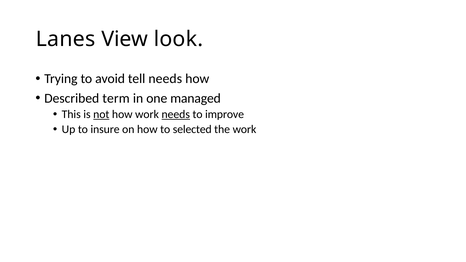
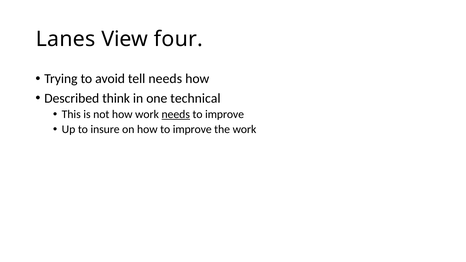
look: look -> four
term: term -> think
managed: managed -> technical
not underline: present -> none
how to selected: selected -> improve
